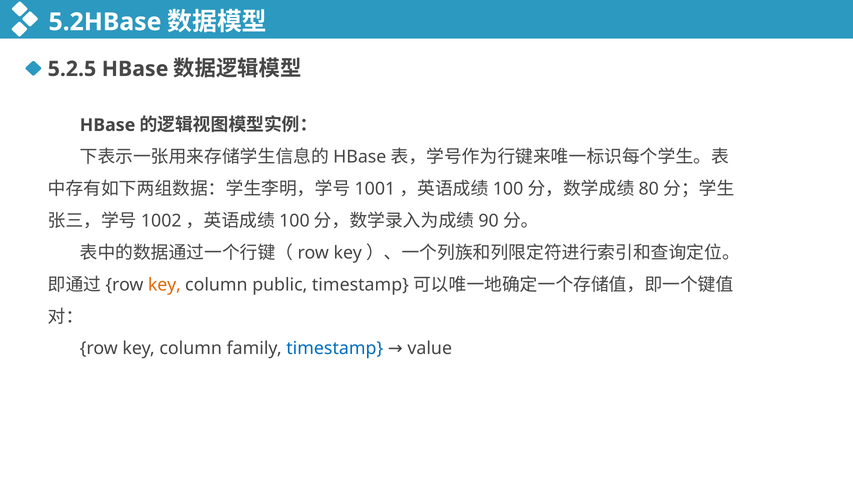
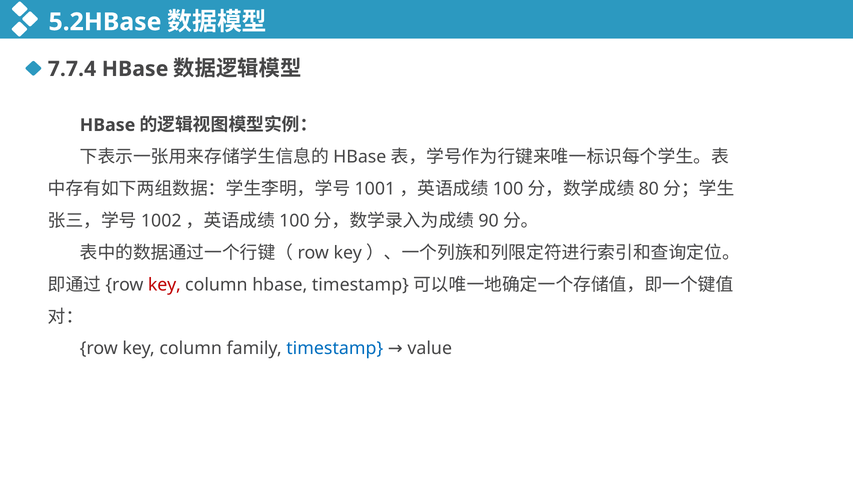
5.2.5: 5.2.5 -> 7.7.4
key at (164, 285) colour: orange -> red
column public: public -> hbase
